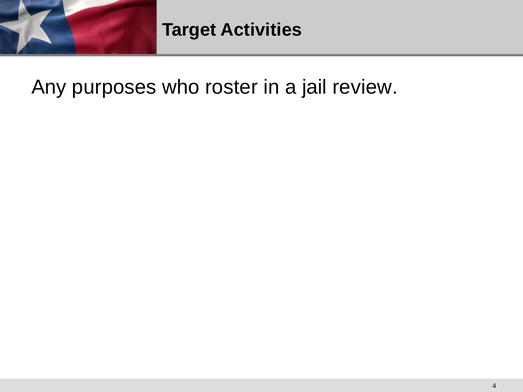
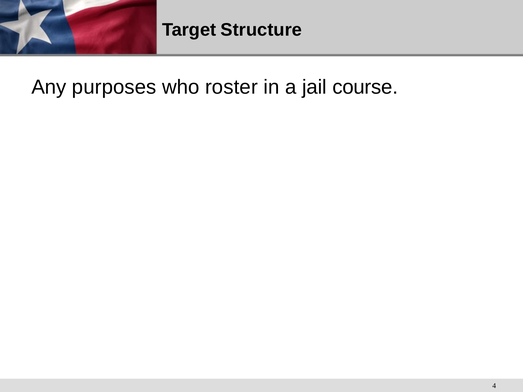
Activities: Activities -> Structure
review: review -> course
